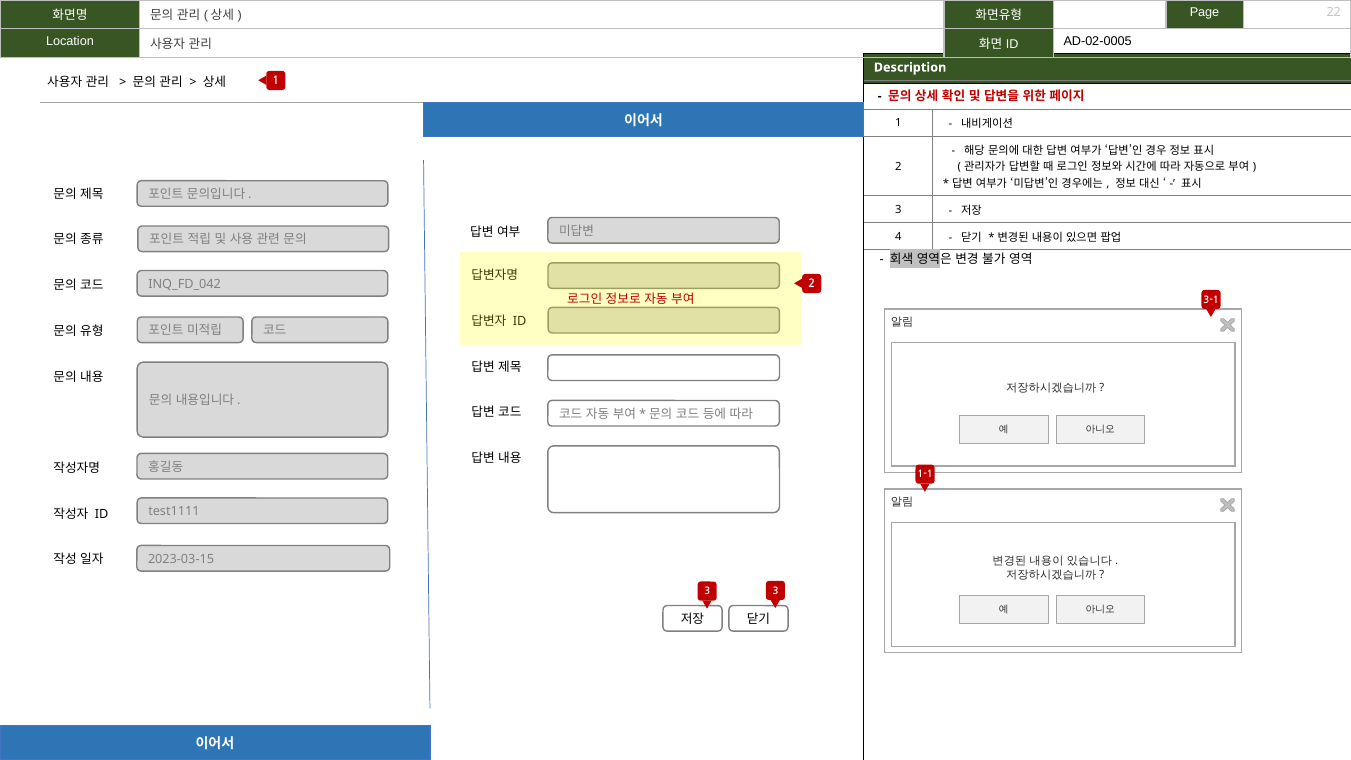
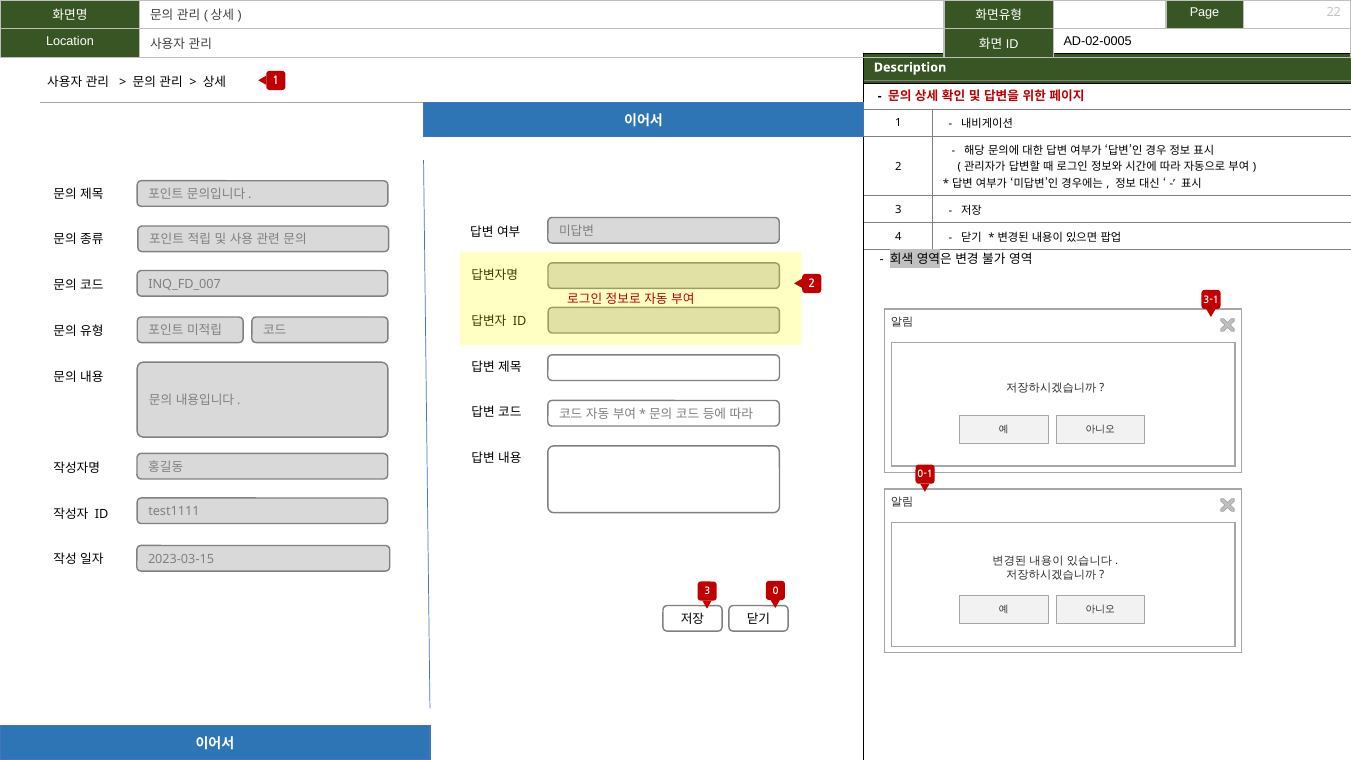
INQ_FD_042: INQ_FD_042 -> INQ_FD_007
1-1: 1-1 -> 0-1
3 3: 3 -> 0
